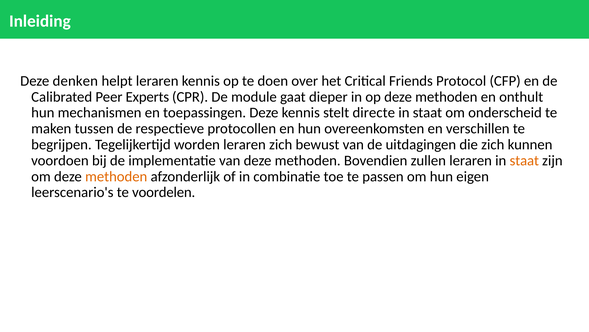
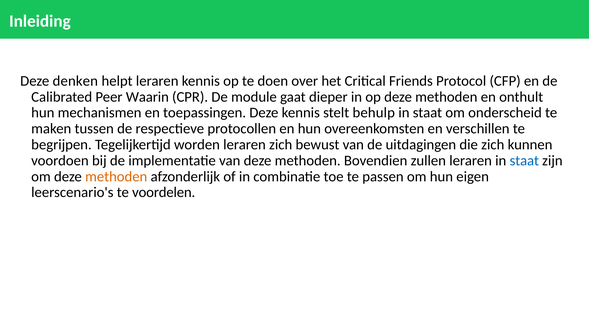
Experts: Experts -> Waarin
directe: directe -> behulp
staat at (524, 160) colour: orange -> blue
